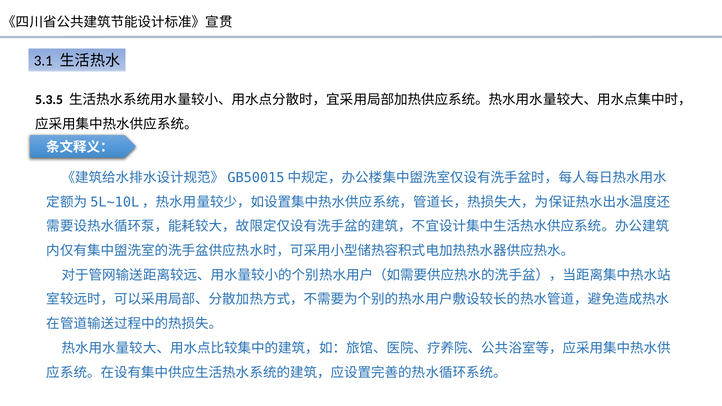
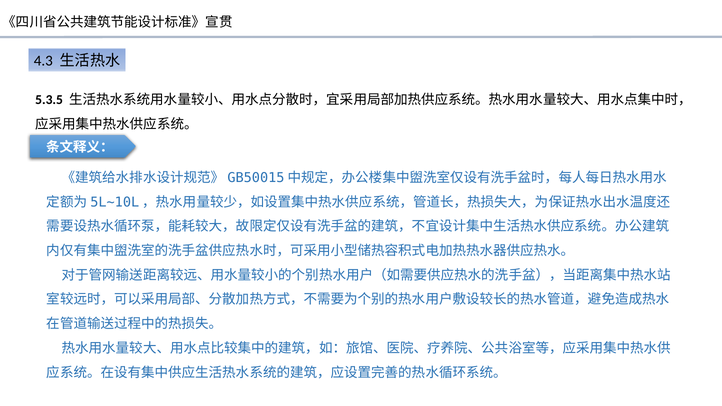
3.1: 3.1 -> 4.3
